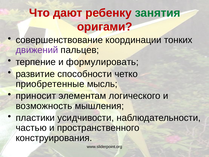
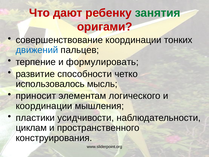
движений colour: purple -> blue
приобретенные: приобретенные -> использовалось
возможность at (44, 106): возможность -> координации
частью: частью -> циклам
